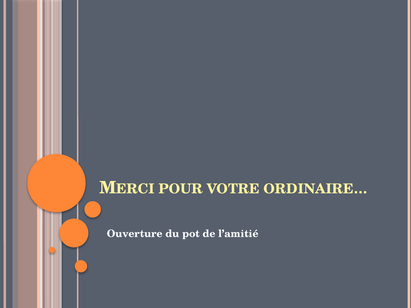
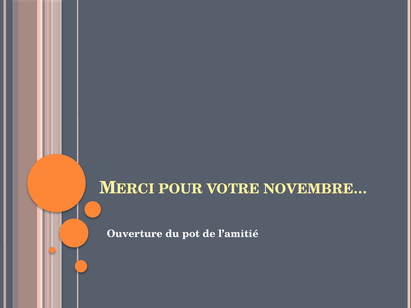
ORDINAIRE…: ORDINAIRE… -> NOVEMBRE…
